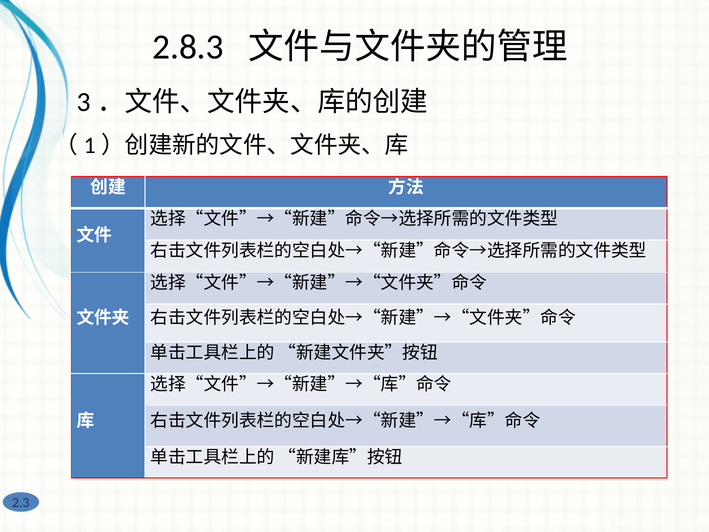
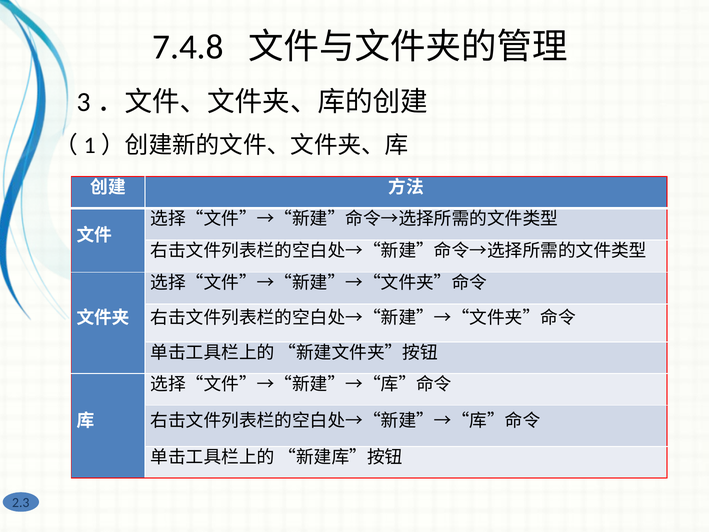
2.8.3: 2.8.3 -> 7.4.8
